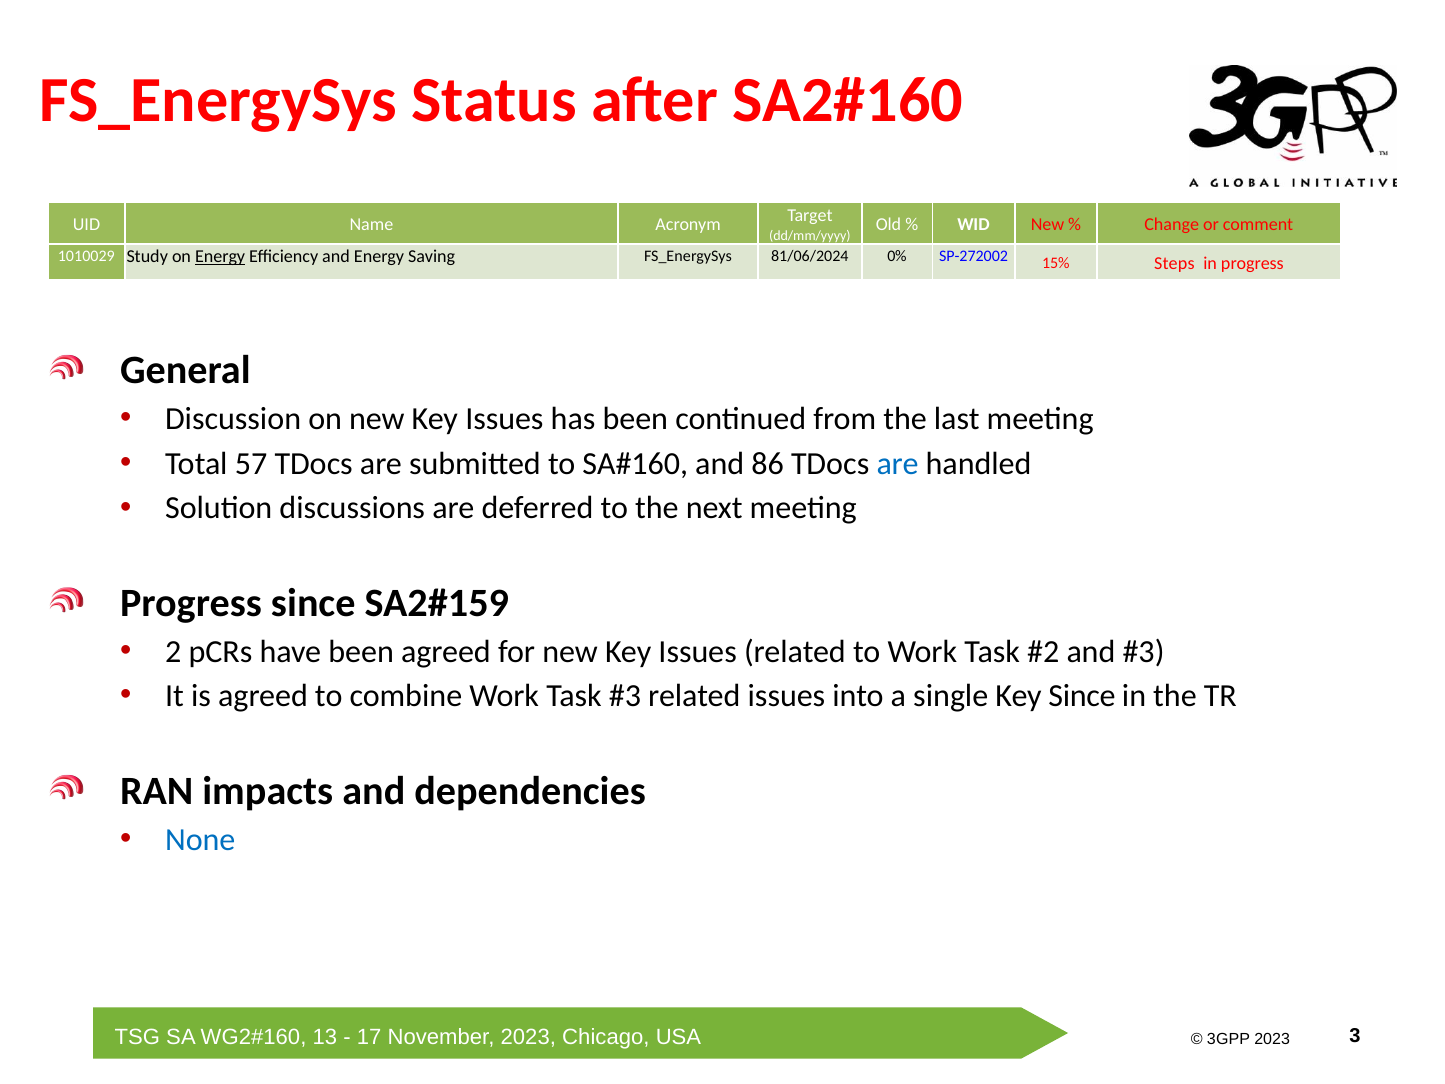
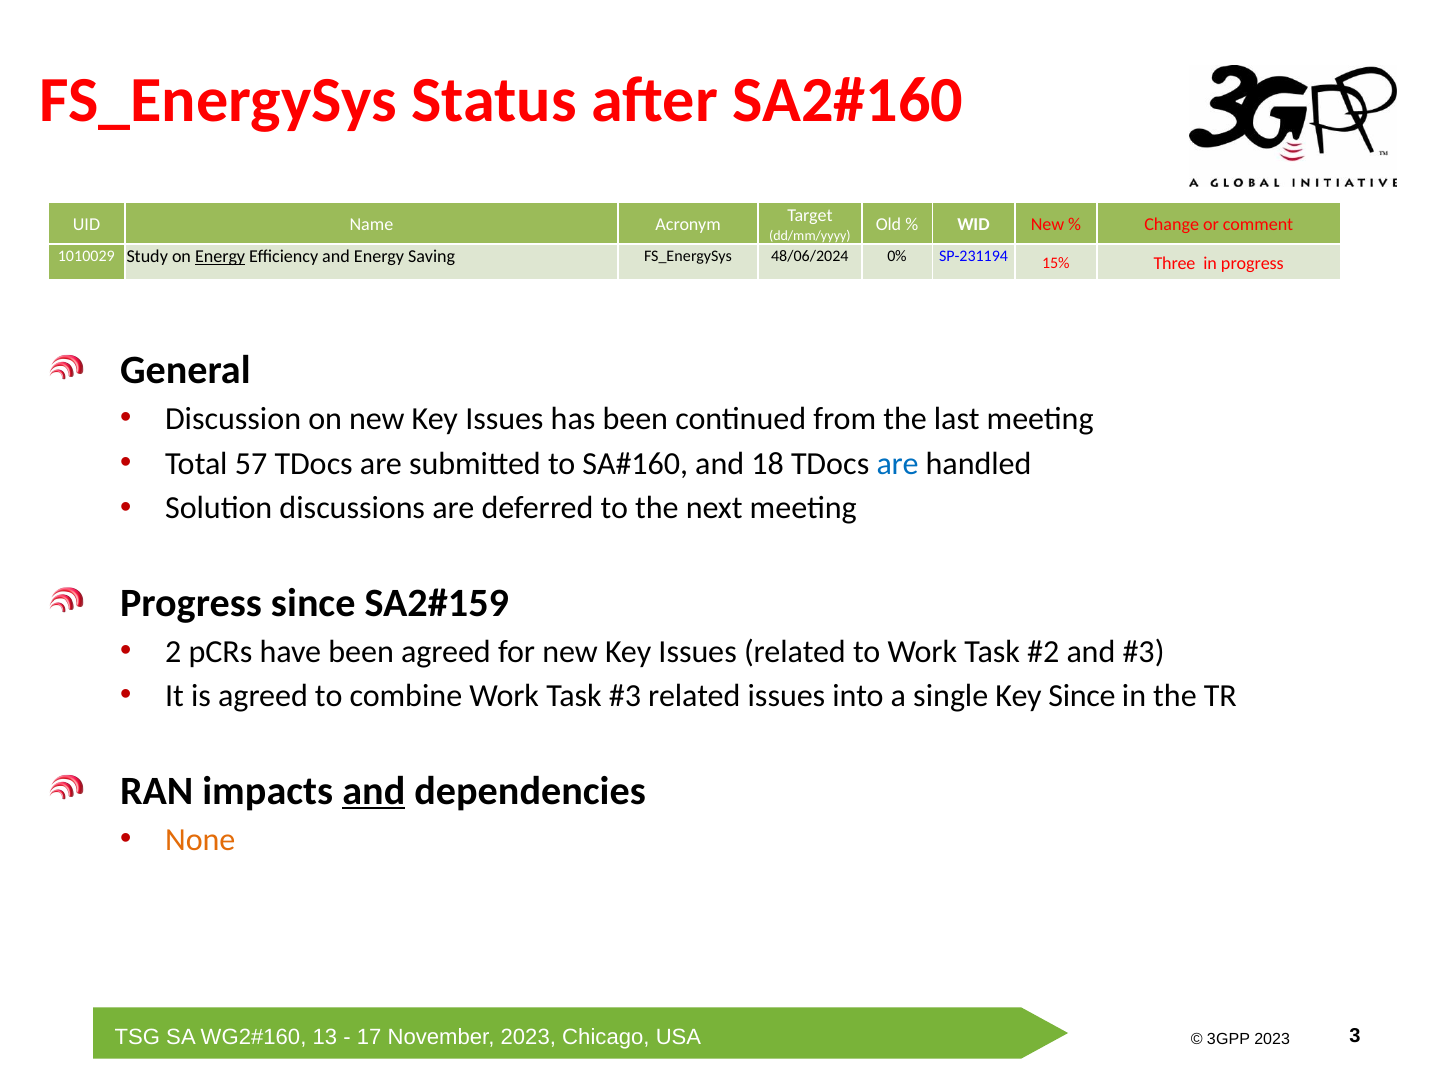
81/06/2024: 81/06/2024 -> 48/06/2024
SP-272002: SP-272002 -> SP-231194
Steps: Steps -> Three
86: 86 -> 18
and at (374, 791) underline: none -> present
None colour: blue -> orange
